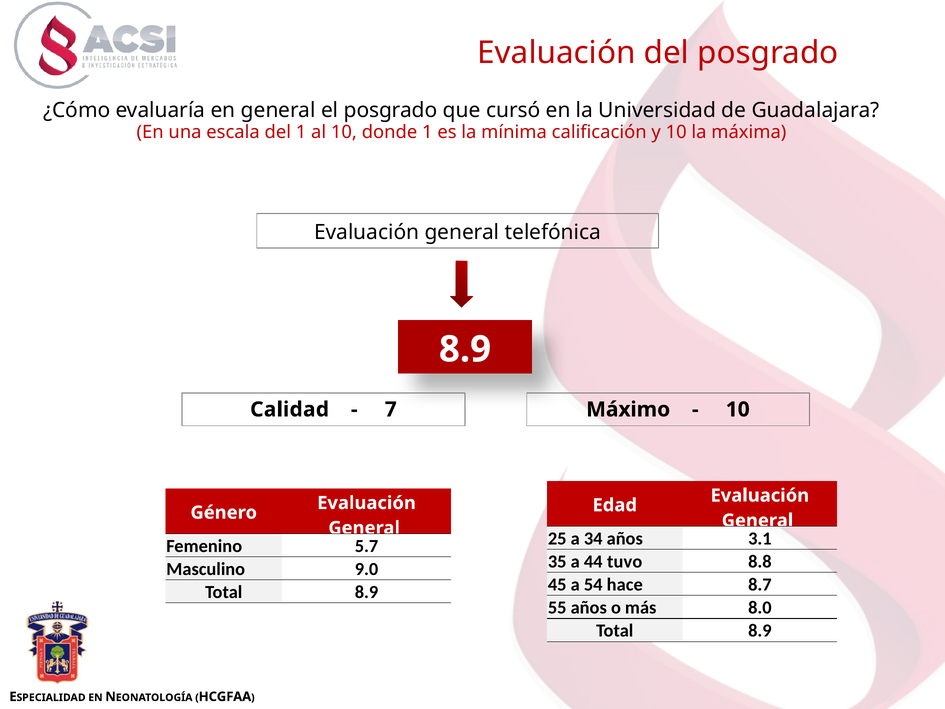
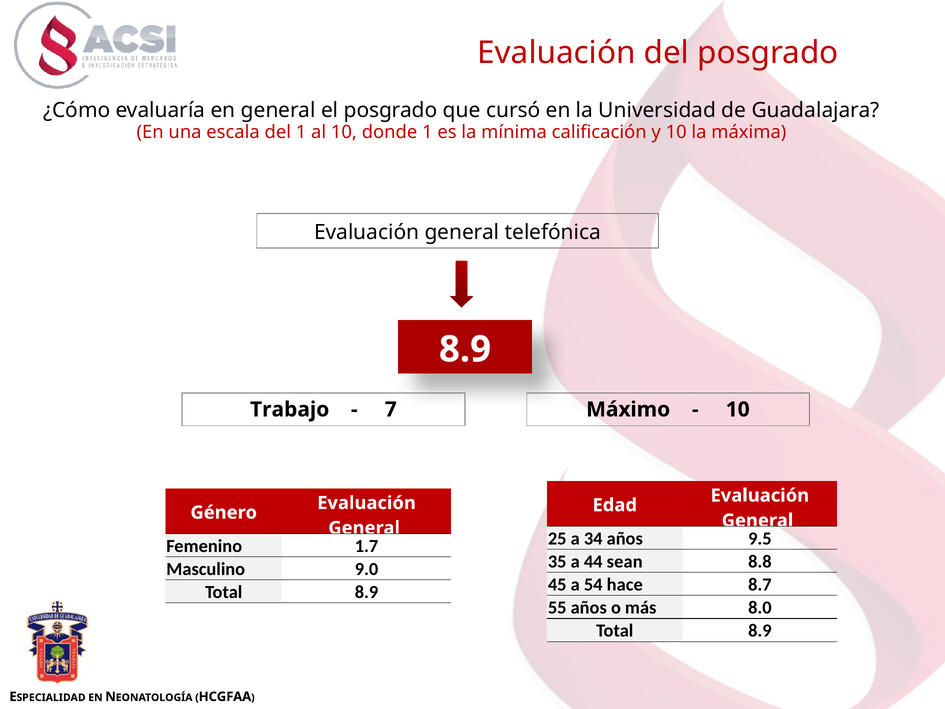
Calidad: Calidad -> Trabajo
3.1: 3.1 -> 9.5
5.7: 5.7 -> 1.7
tuvo: tuvo -> sean
